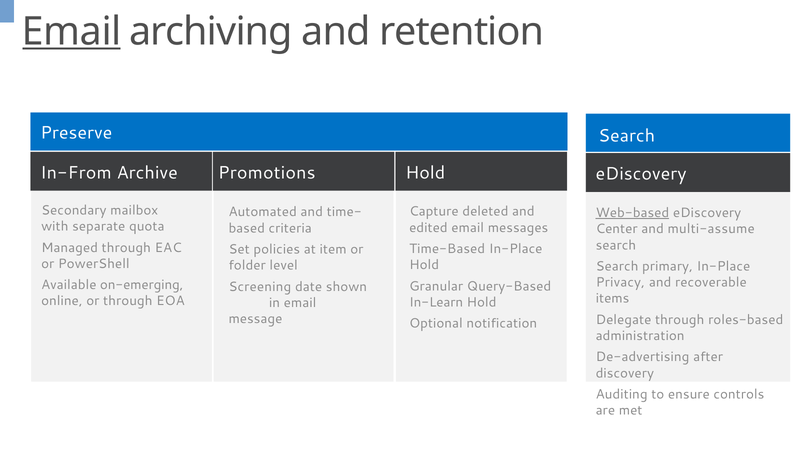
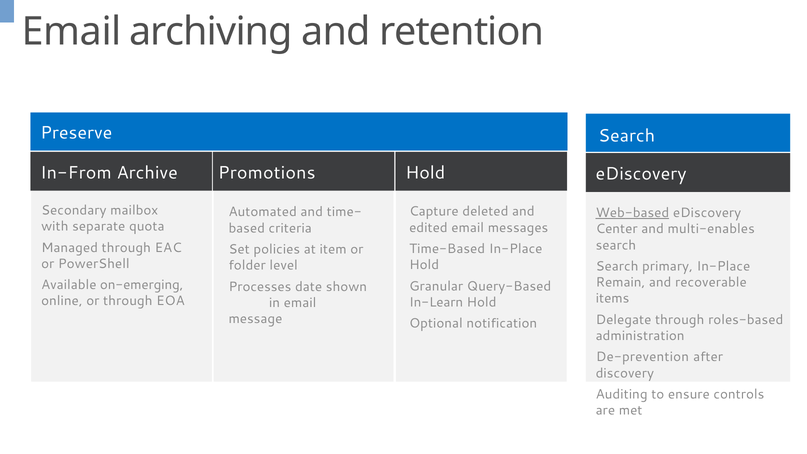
Email at (72, 31) underline: present -> none
multi-assume: multi-assume -> multi-enables
Privacy: Privacy -> Remain
Screening: Screening -> Processes
De-advertising: De-advertising -> De-prevention
